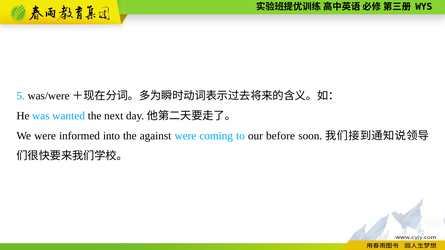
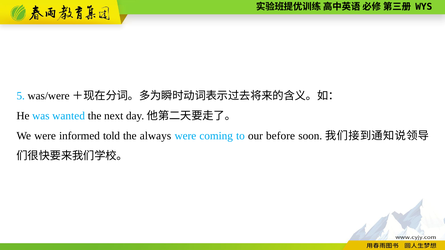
into: into -> told
against: against -> always
